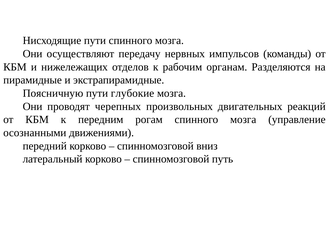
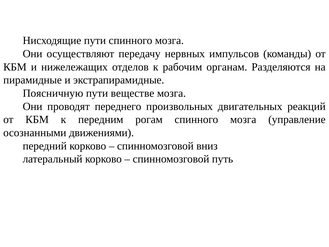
глубокие: глубокие -> веществе
черепных: черепных -> переднего
